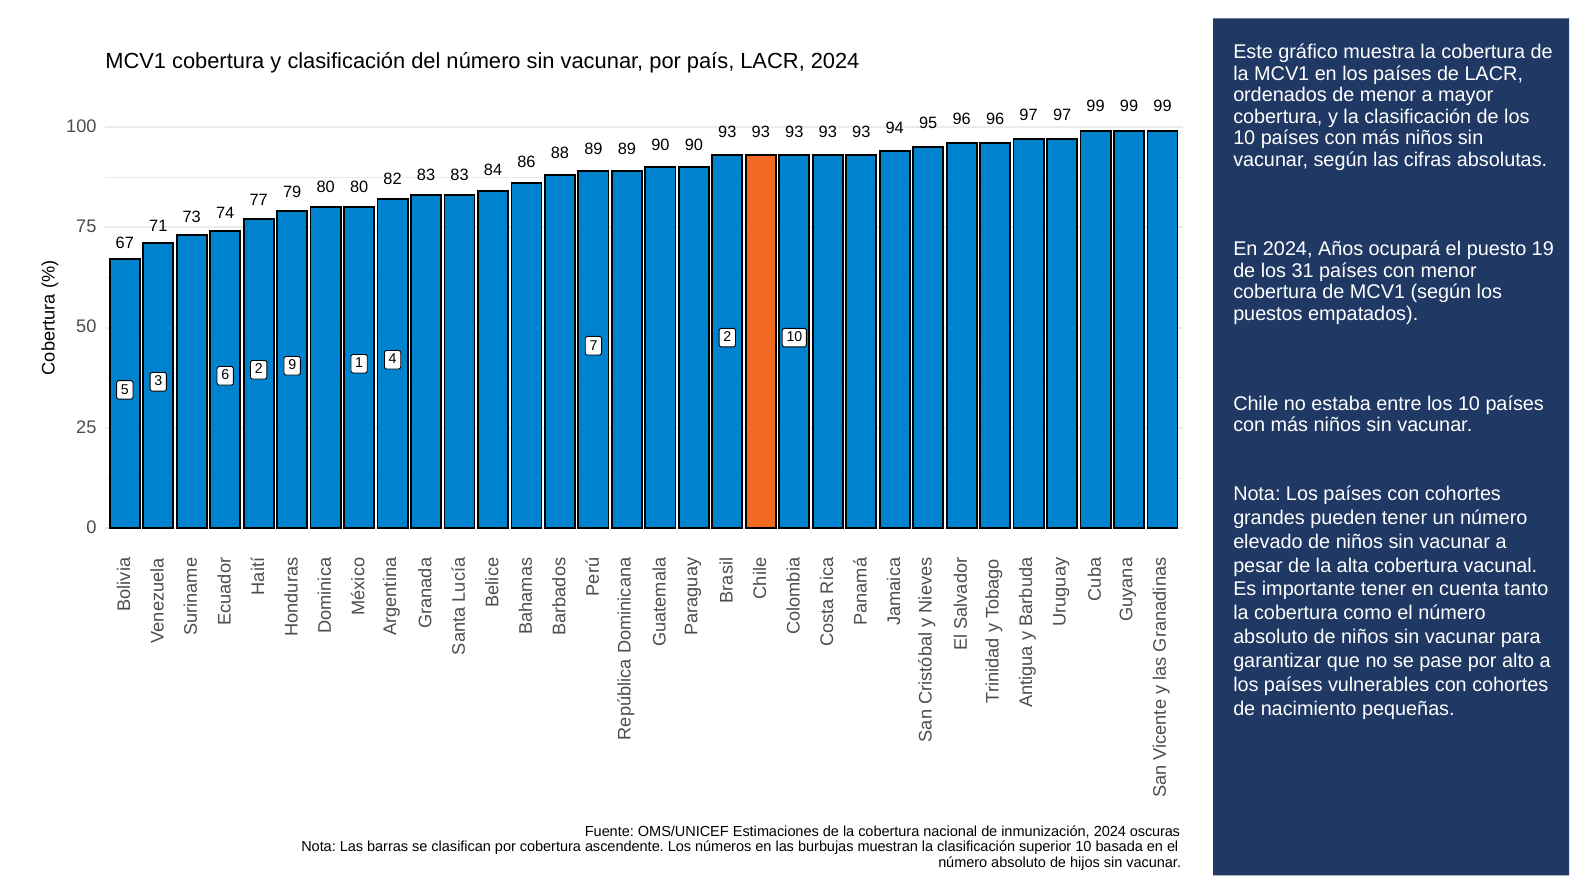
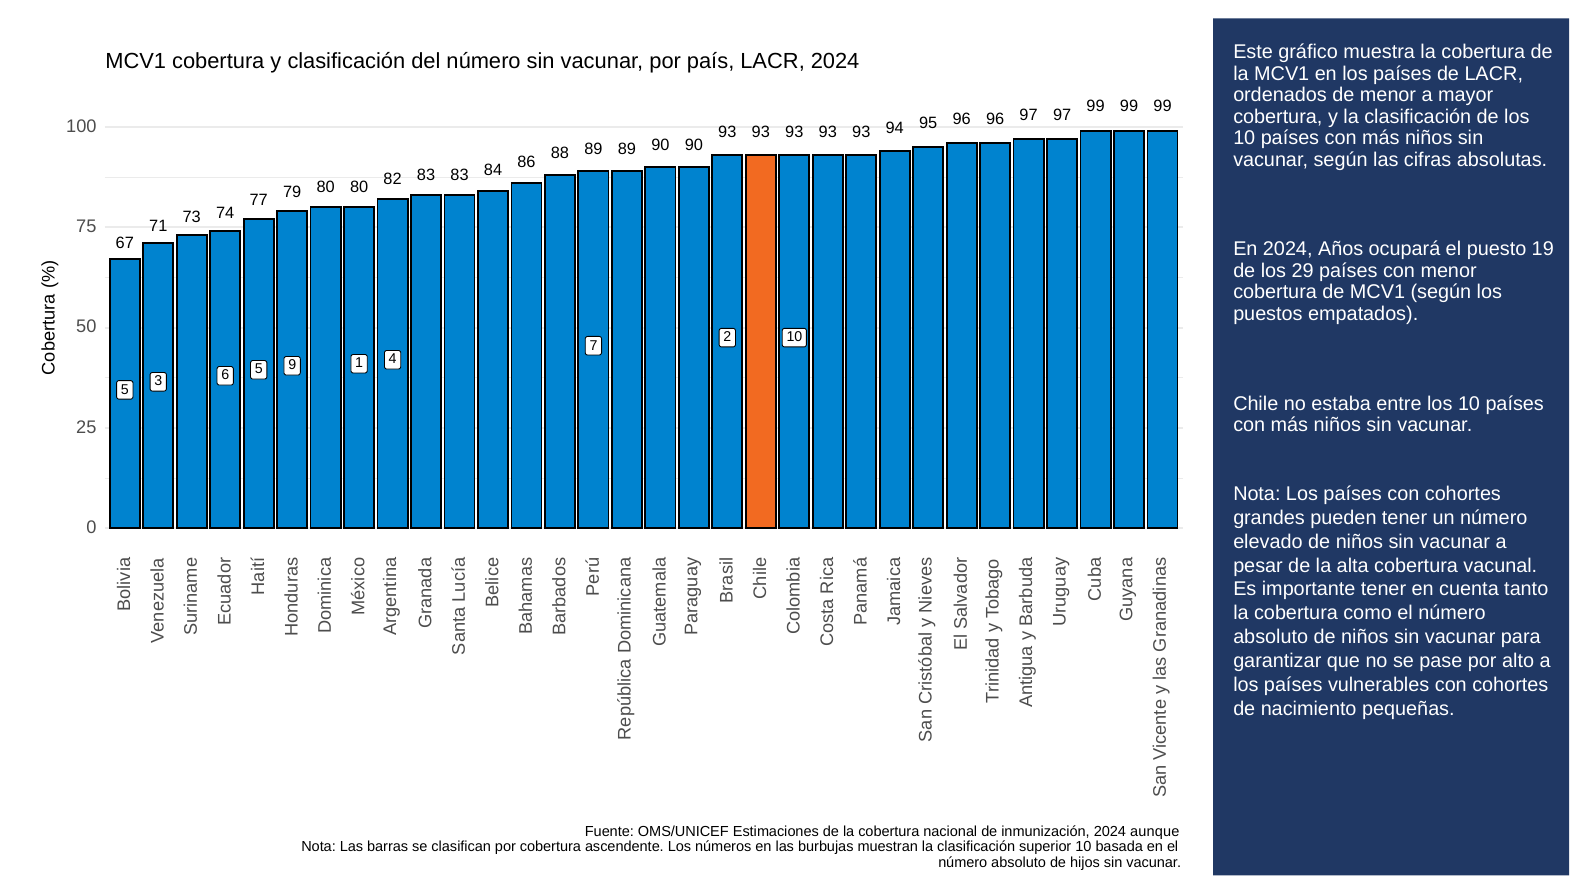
31: 31 -> 29
6 2: 2 -> 5
oscuras: oscuras -> aunque
